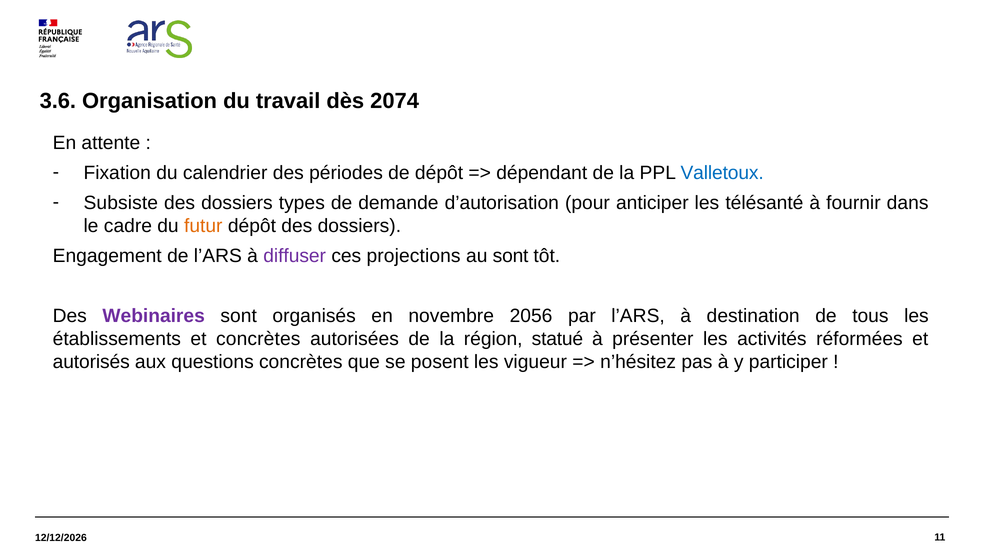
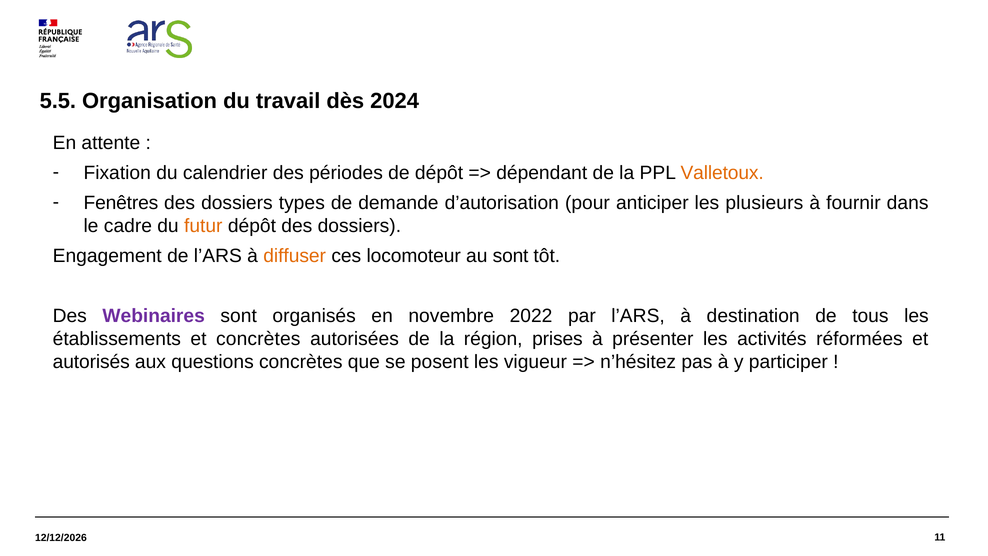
3.6: 3.6 -> 5.5
2074: 2074 -> 2024
Valletoux colour: blue -> orange
Subsiste: Subsiste -> Fenêtres
télésanté: télésanté -> plusieurs
diffuser colour: purple -> orange
projections: projections -> locomoteur
2056: 2056 -> 2022
statué: statué -> prises
